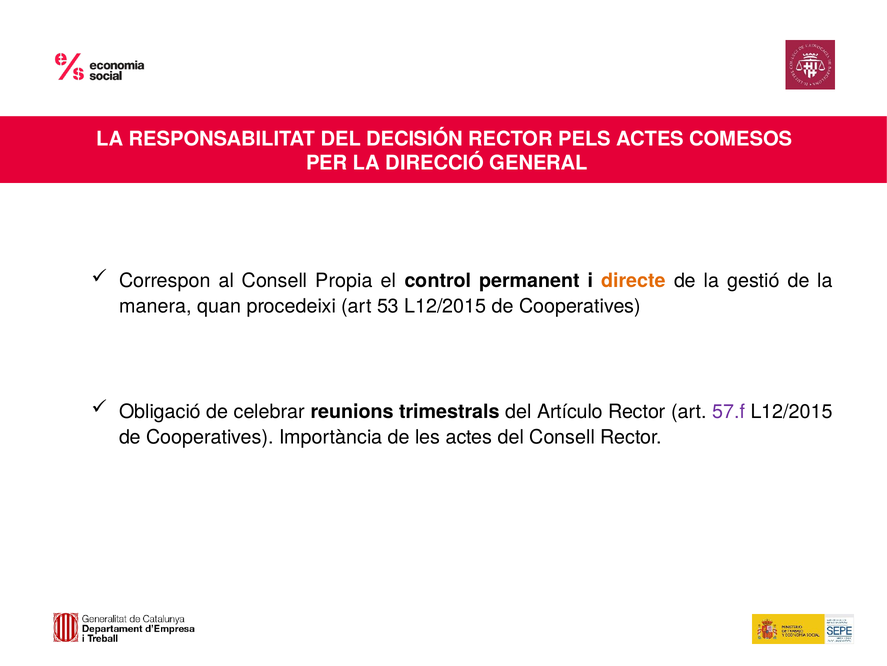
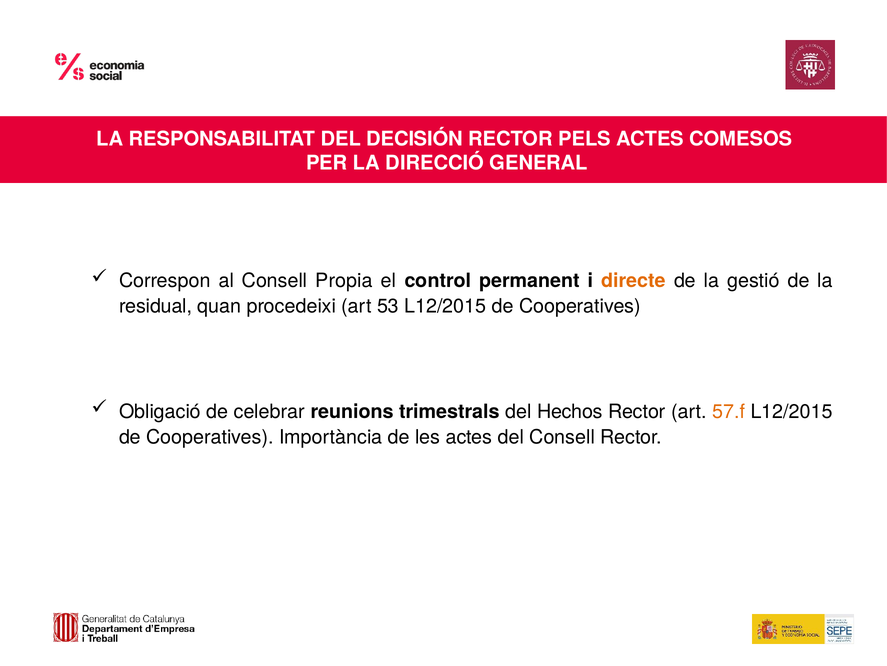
manera: manera -> residual
Artículo: Artículo -> Hechos
57.f colour: purple -> orange
